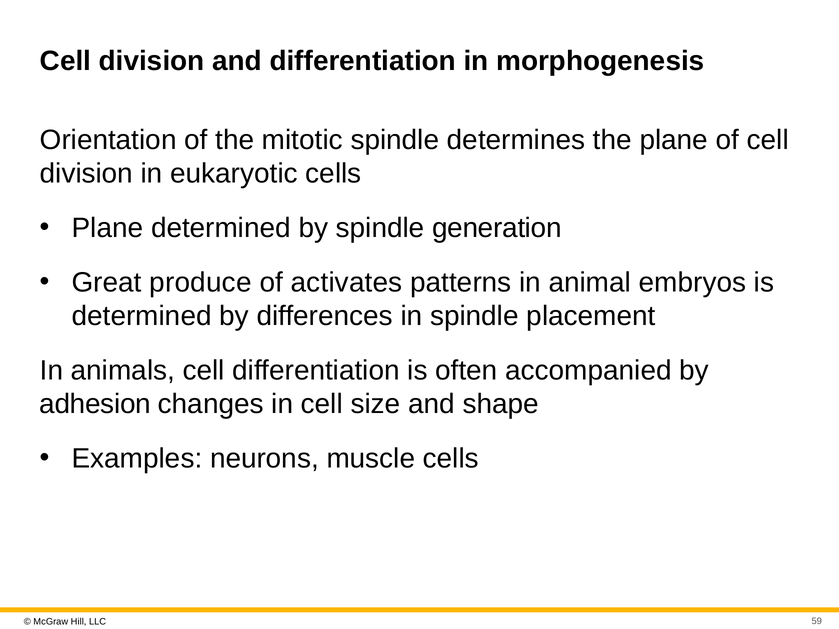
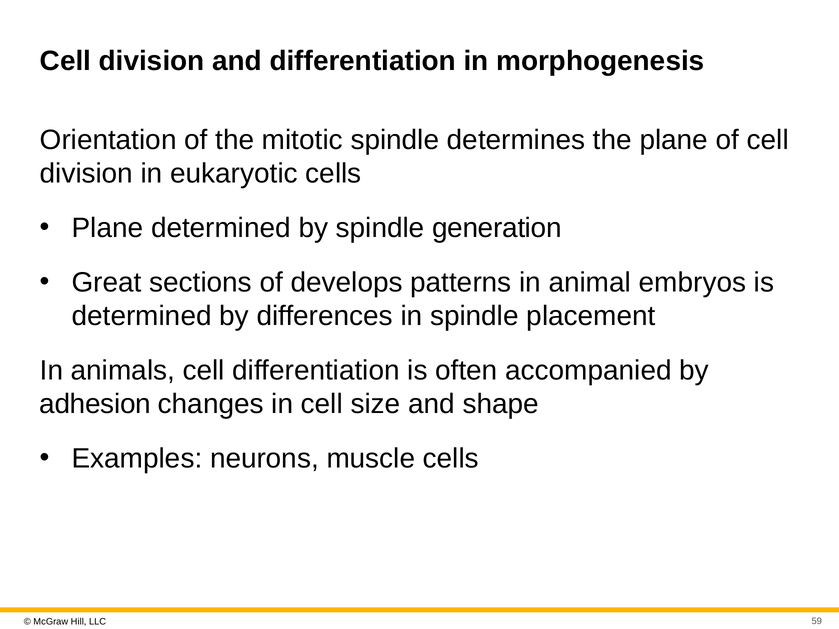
produce: produce -> sections
activates: activates -> develops
